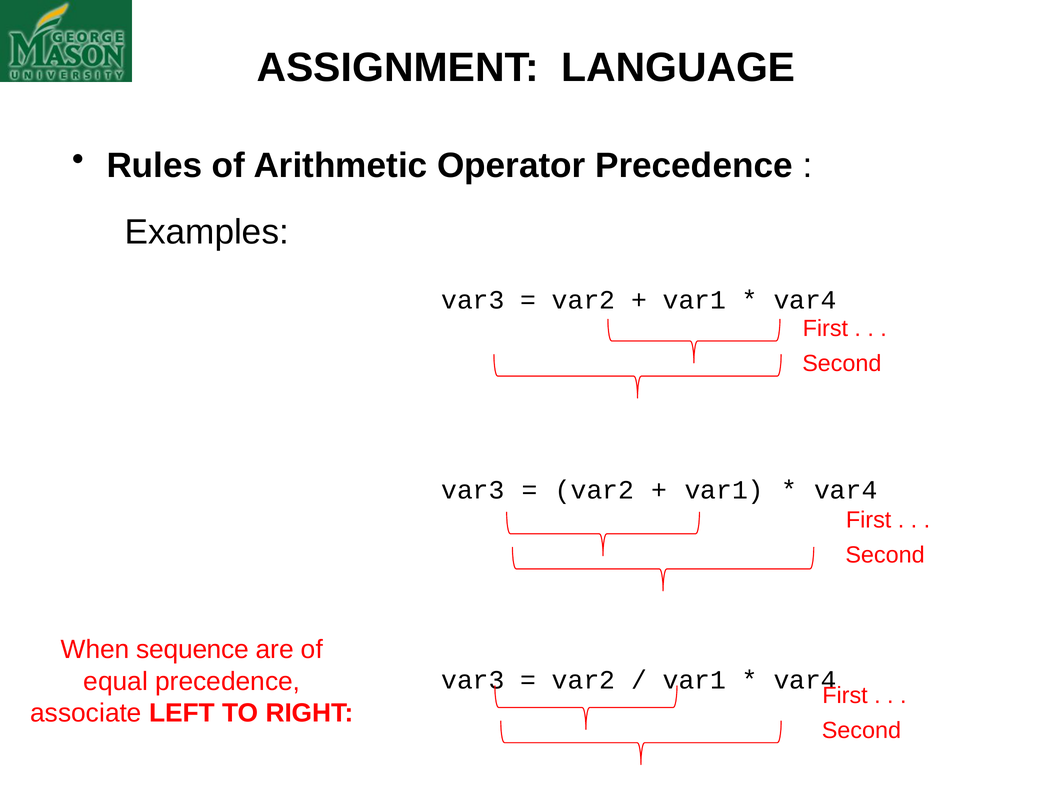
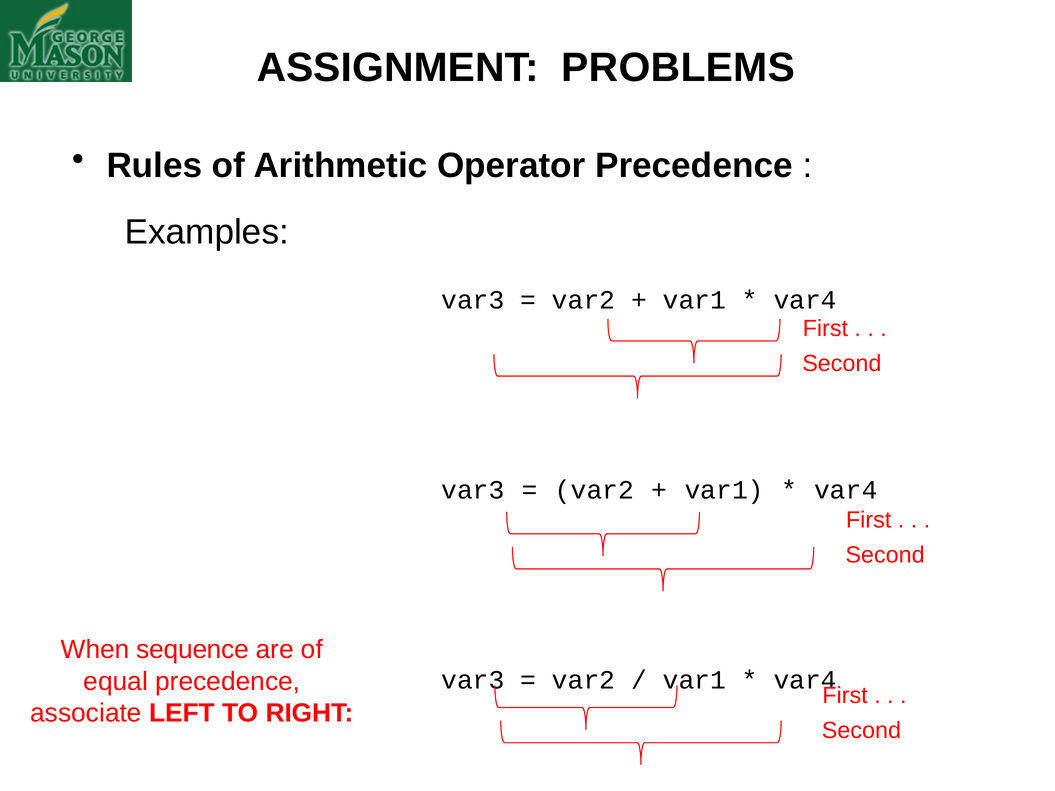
LANGUAGE: LANGUAGE -> PROBLEMS
